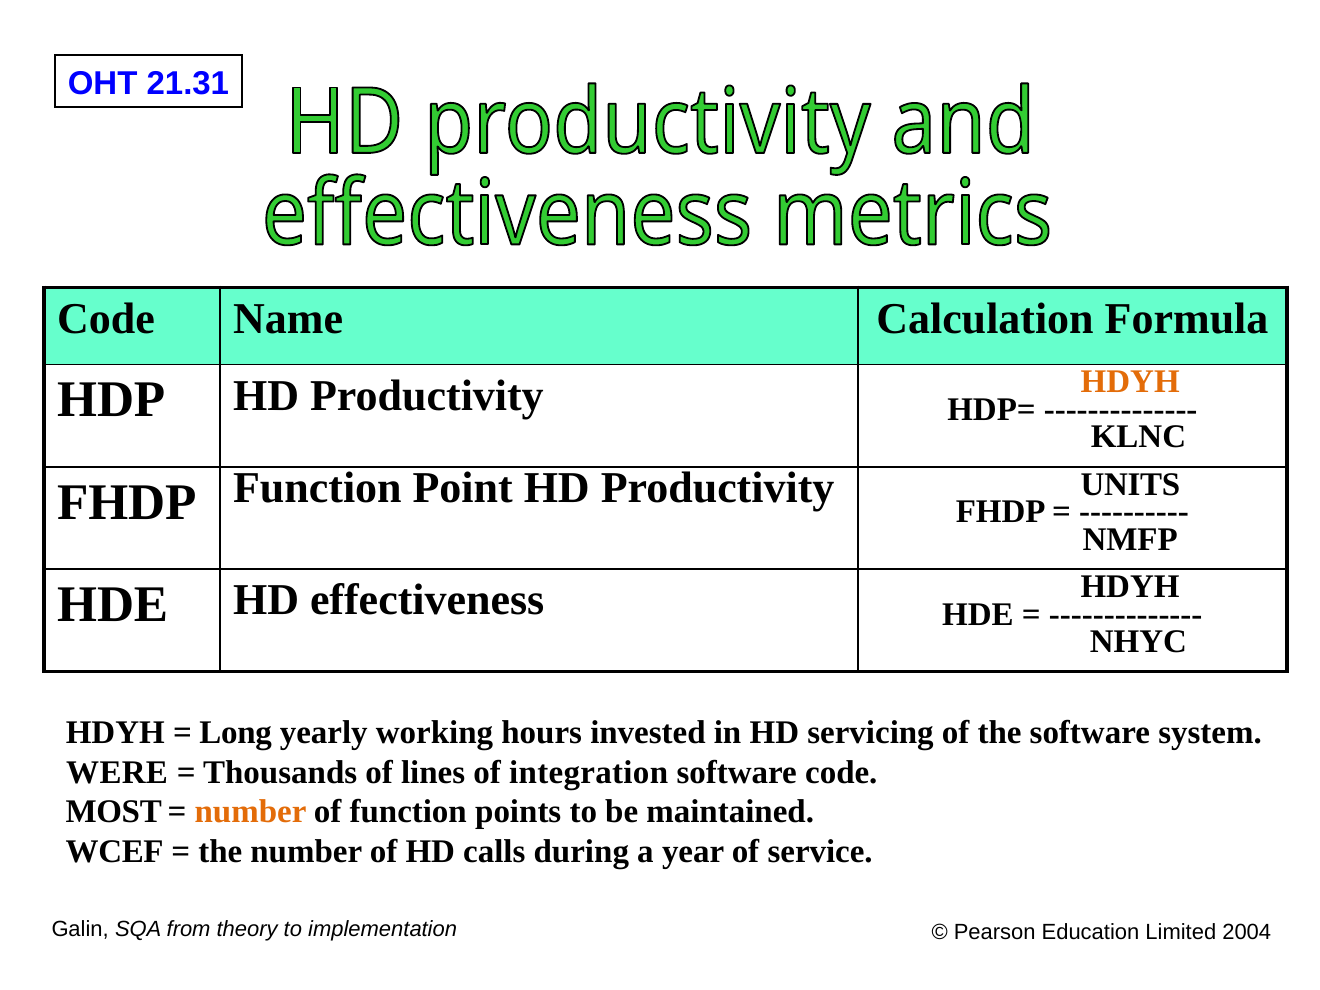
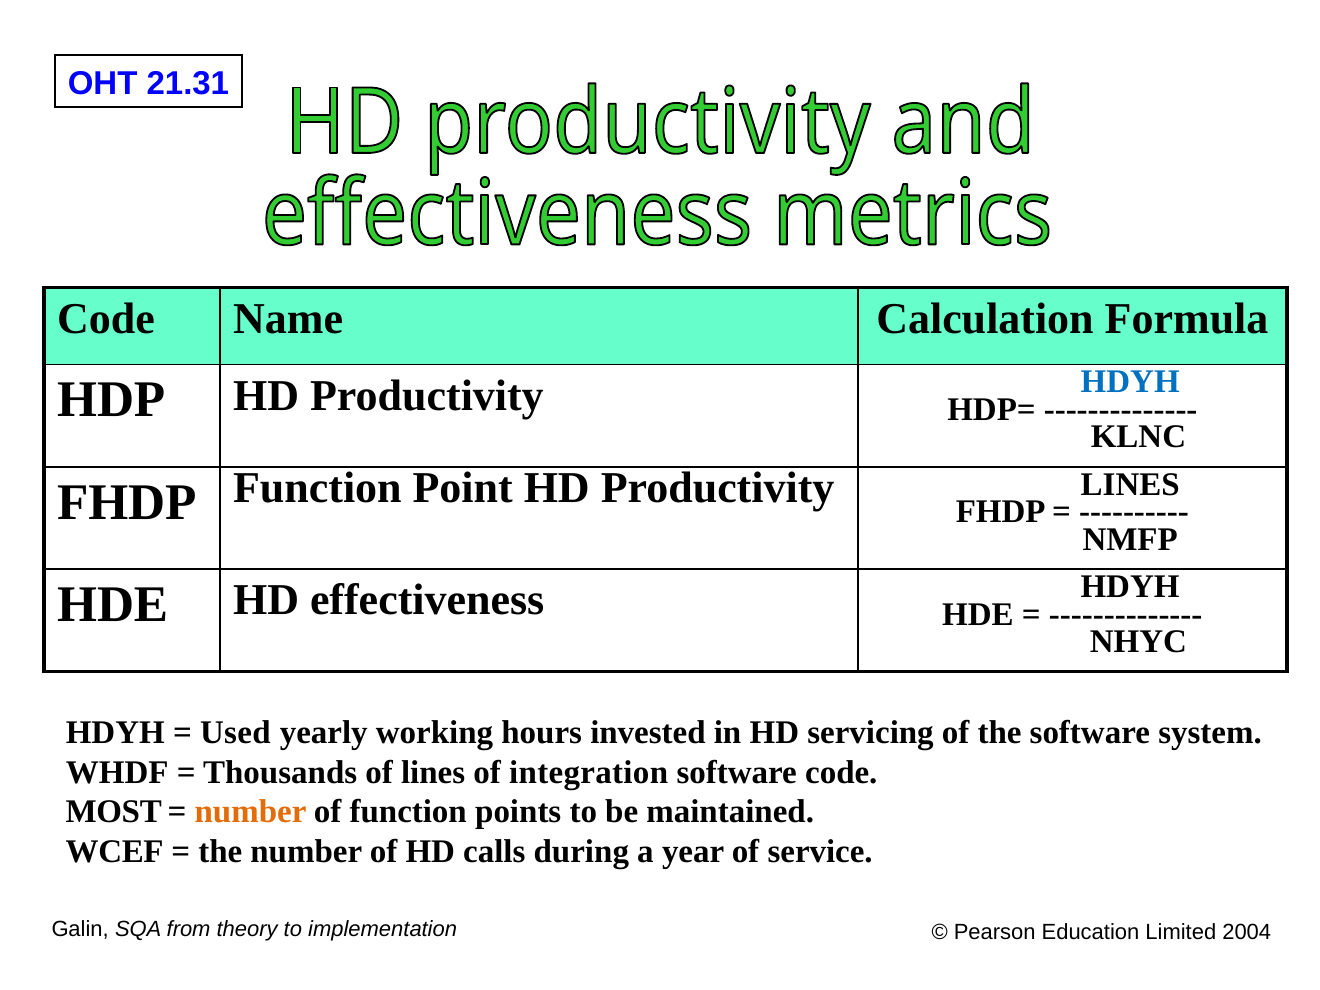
HDYH at (1130, 382) colour: orange -> blue
Productivity UNITS: UNITS -> LINES
Long: Long -> Used
WERE: WERE -> WHDF
